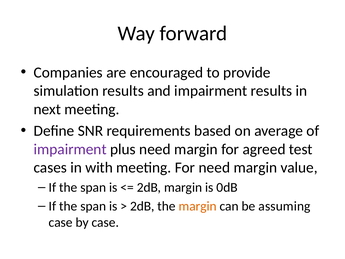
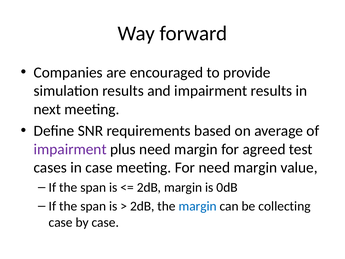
in with: with -> case
margin at (198, 206) colour: orange -> blue
assuming: assuming -> collecting
